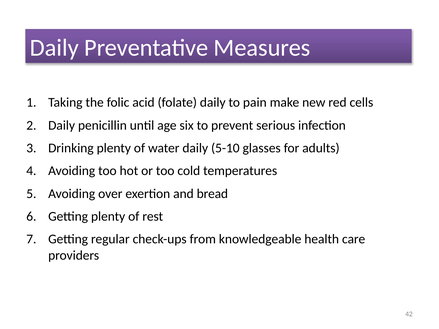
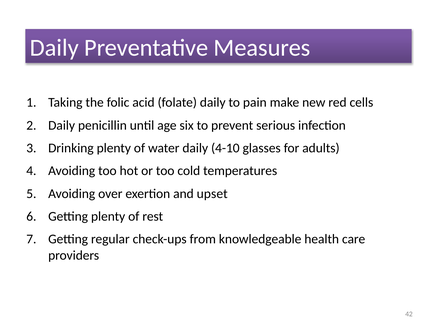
5-10: 5-10 -> 4-10
bread: bread -> upset
